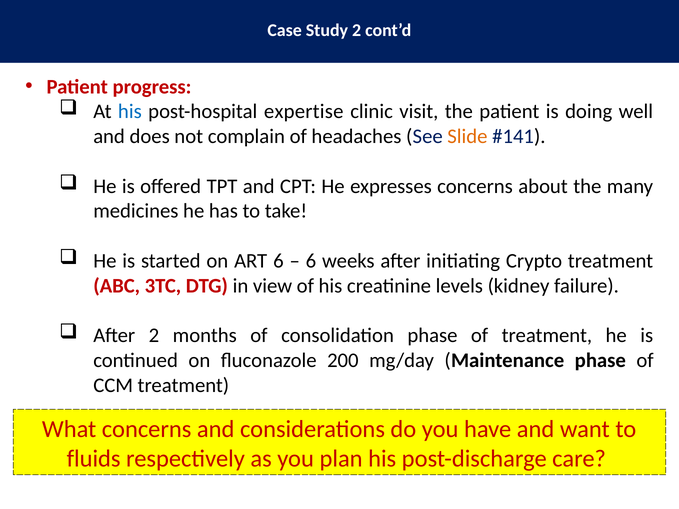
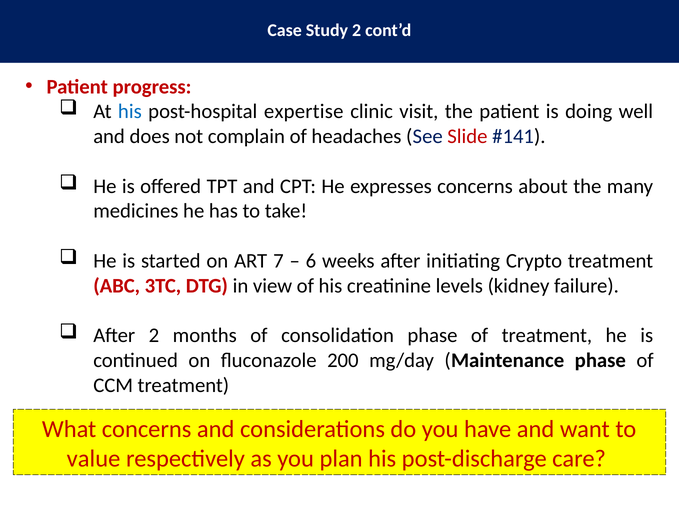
Slide colour: orange -> red
ART 6: 6 -> 7
fluids: fluids -> value
